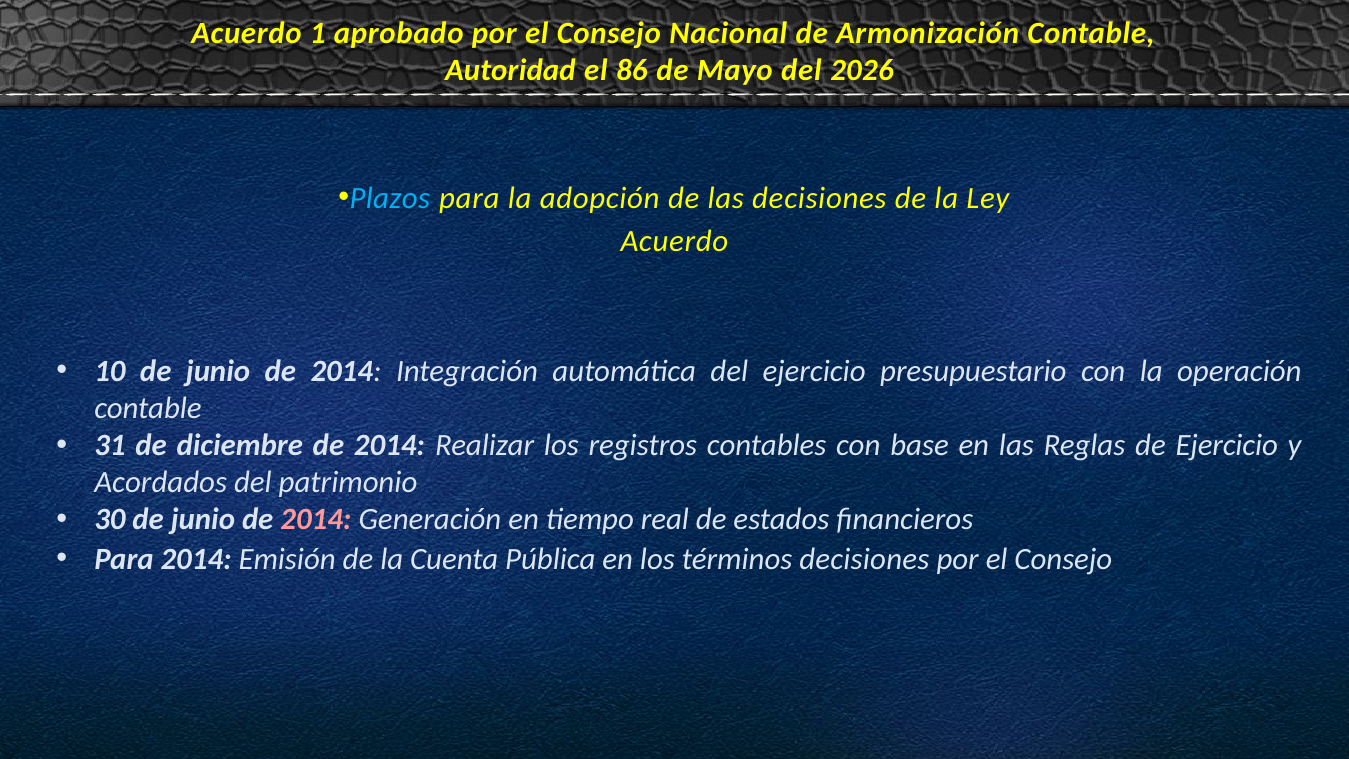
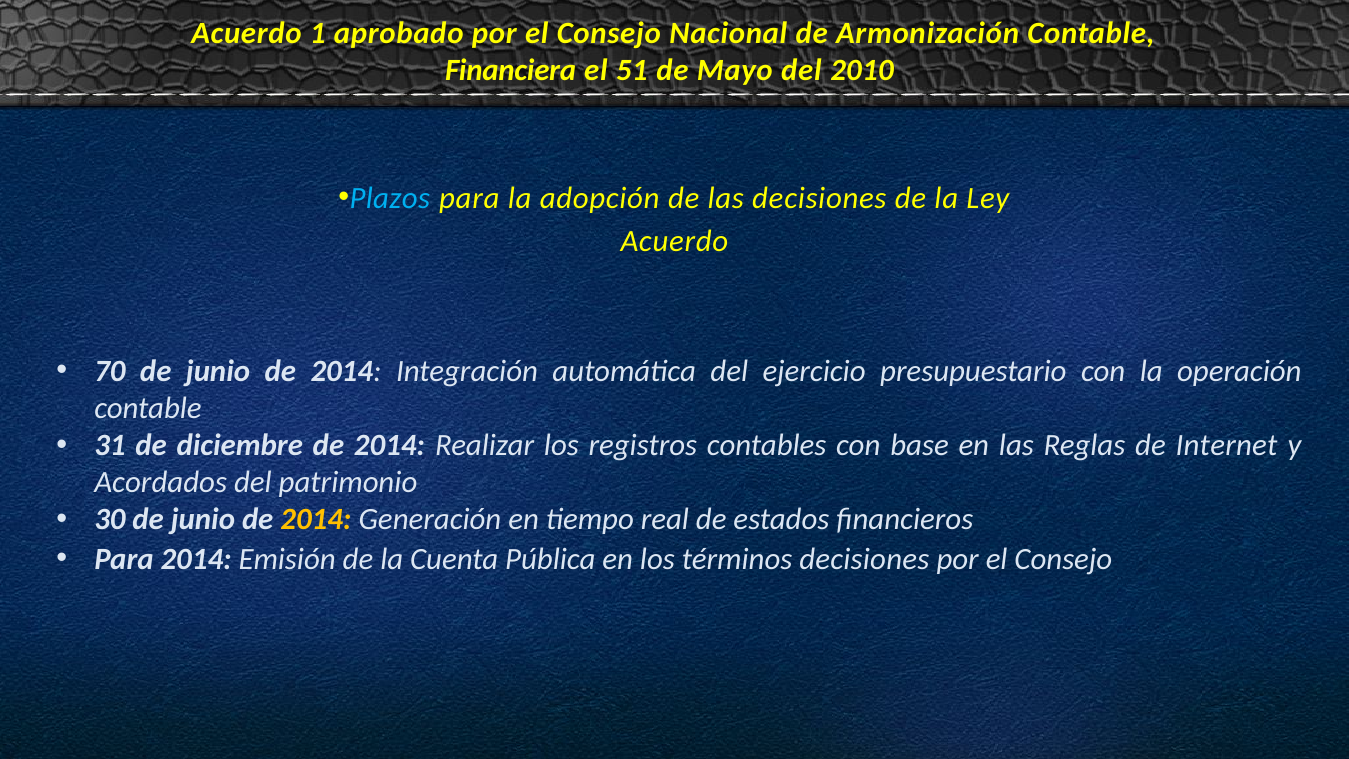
Autoridad: Autoridad -> Financiera
86: 86 -> 51
2026: 2026 -> 2010
10: 10 -> 70
de Ejercicio: Ejercicio -> Internet
2014 at (316, 520) colour: pink -> yellow
